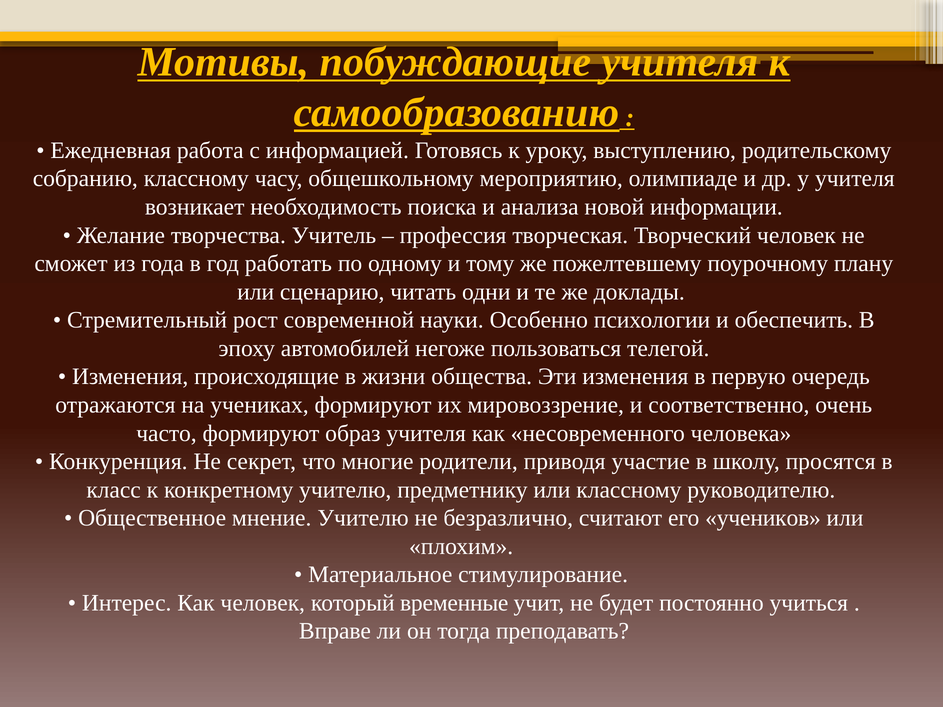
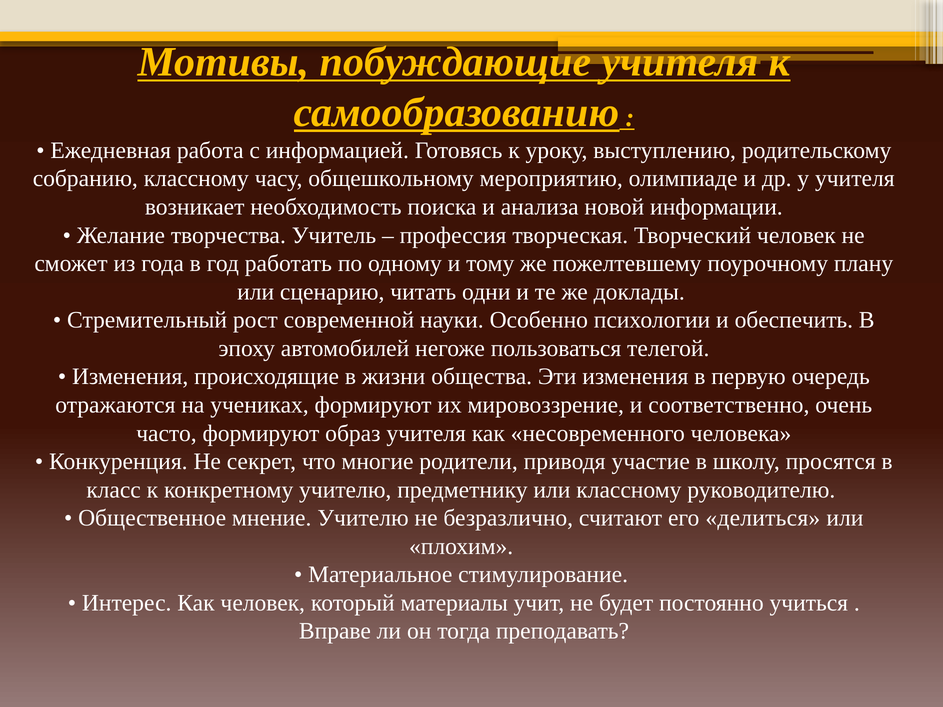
учеников: учеников -> делиться
временные: временные -> материалы
